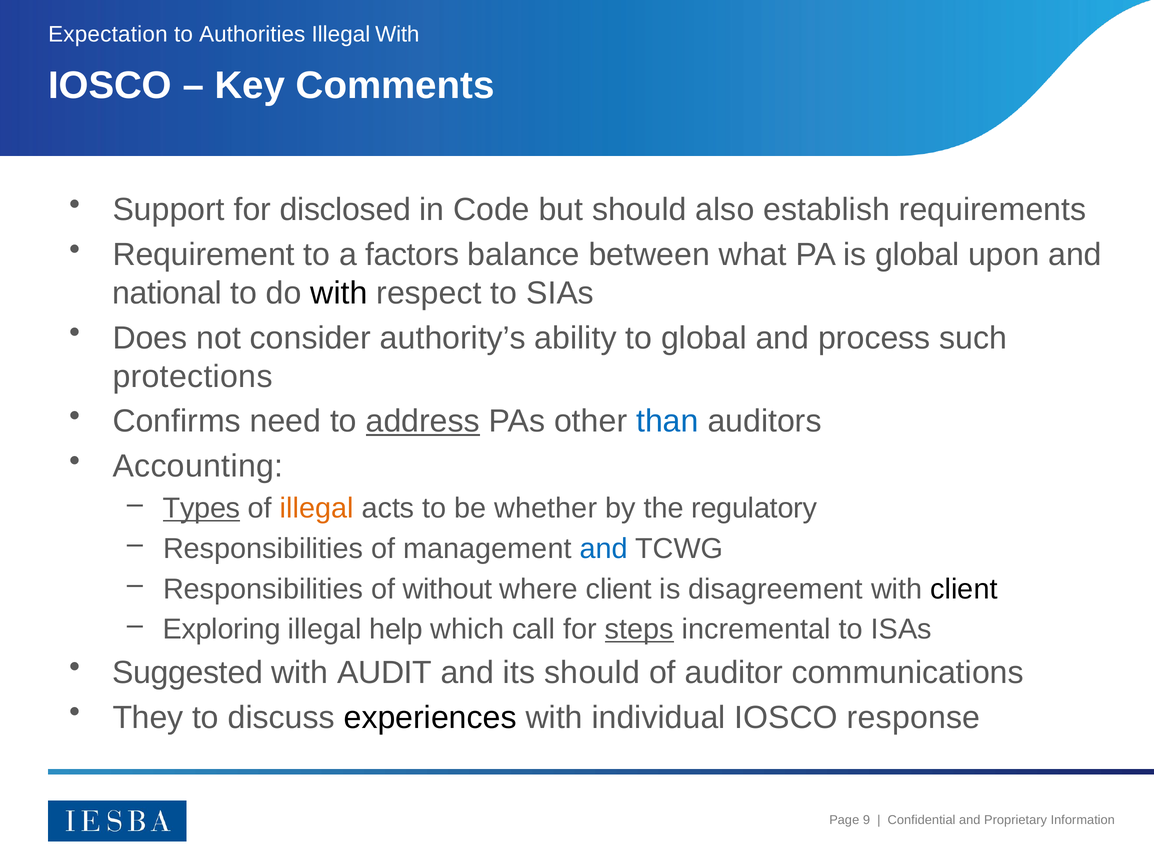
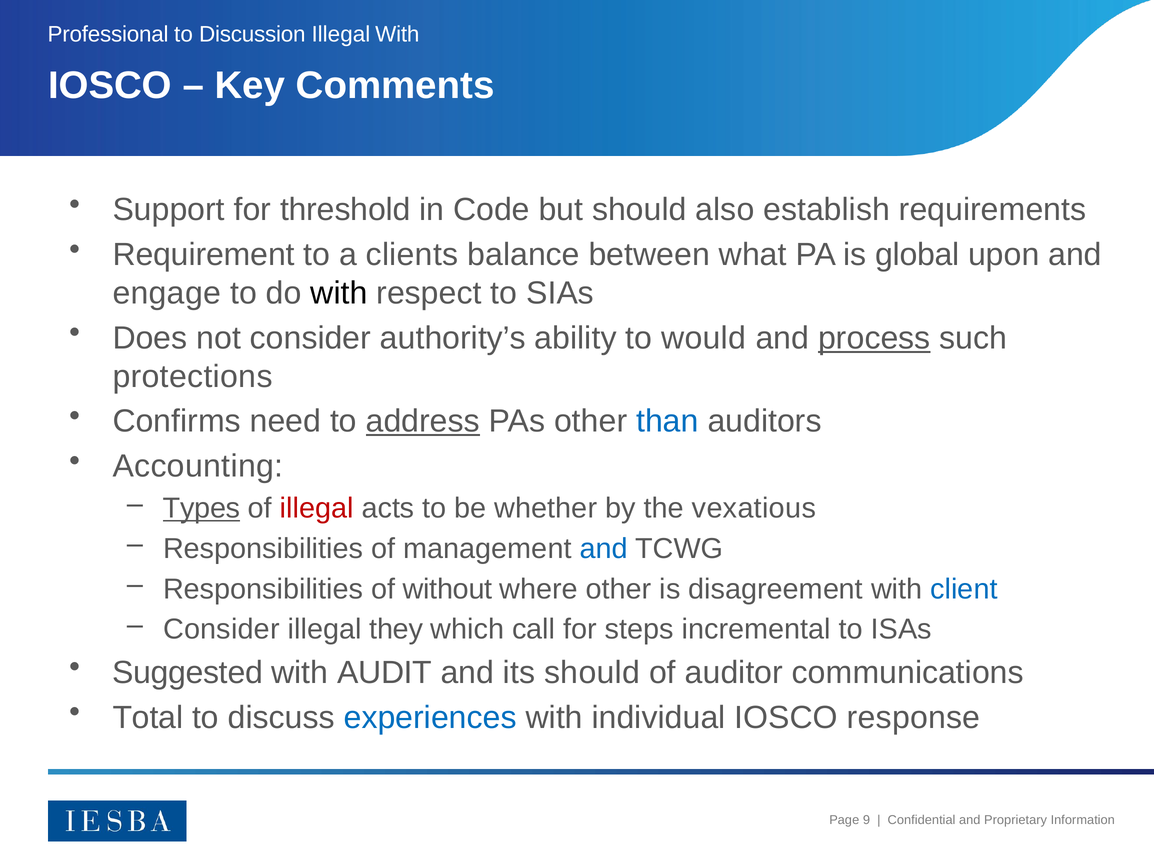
Expectation: Expectation -> Professional
Authorities: Authorities -> Discussion
disclosed: disclosed -> threshold
factors: factors -> clients
national: national -> engage
to global: global -> would
process underline: none -> present
illegal at (317, 509) colour: orange -> red
regulatory: regulatory -> vexatious
where client: client -> other
client at (964, 589) colour: black -> blue
Exploring at (222, 630): Exploring -> Consider
help: help -> they
steps underline: present -> none
They: They -> Total
experiences colour: black -> blue
